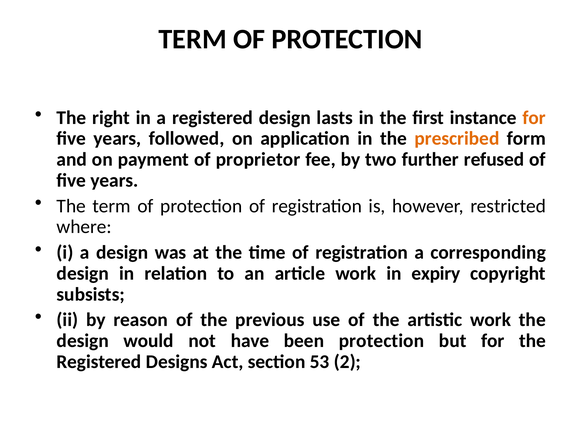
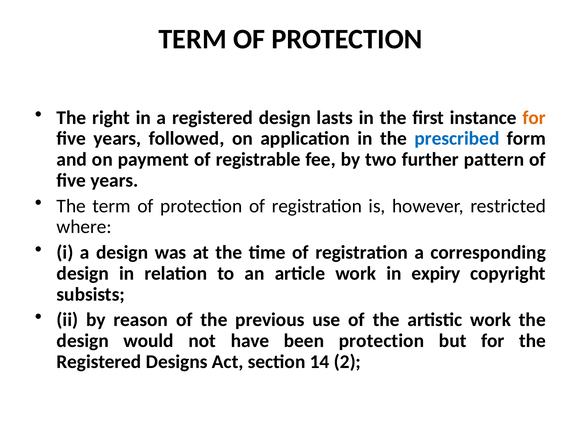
prescribed colour: orange -> blue
proprietor: proprietor -> registrable
refused: refused -> pattern
53: 53 -> 14
